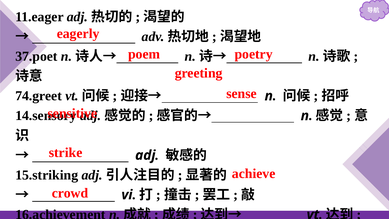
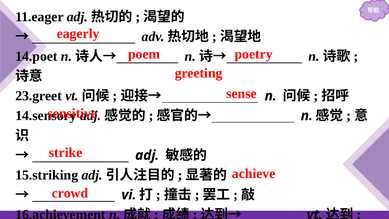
37.poet: 37.poet -> 14.poet
74.greet: 74.greet -> 23.greet
